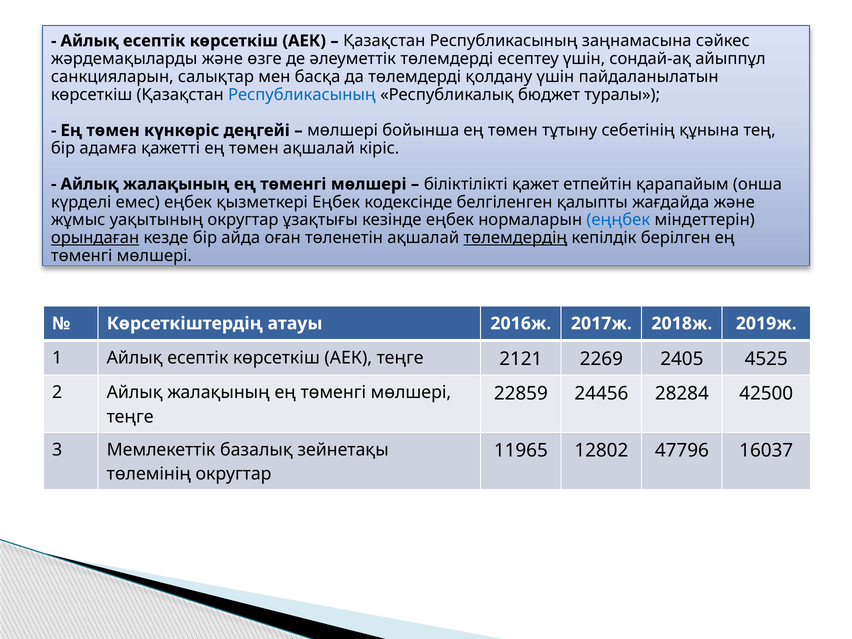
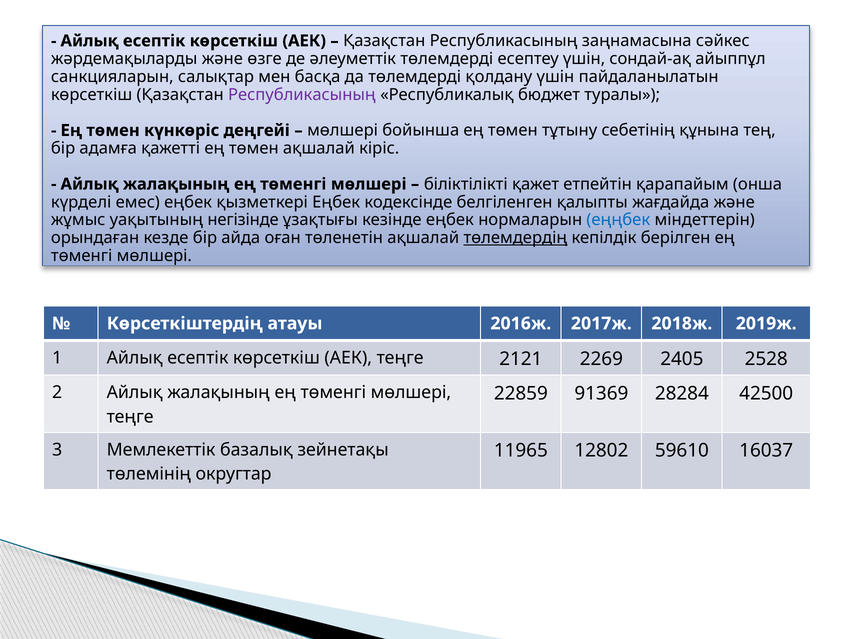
Республикасының at (302, 95) colour: blue -> purple
уақытының округтар: округтар -> негізінде
орындаған underline: present -> none
4525: 4525 -> 2528
24456: 24456 -> 91369
47796: 47796 -> 59610
